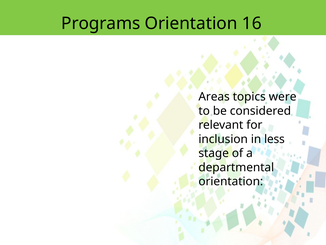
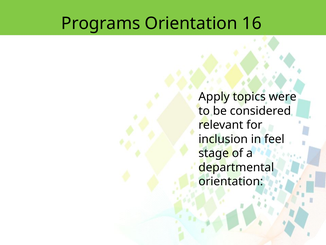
Areas: Areas -> Apply
less: less -> feel
